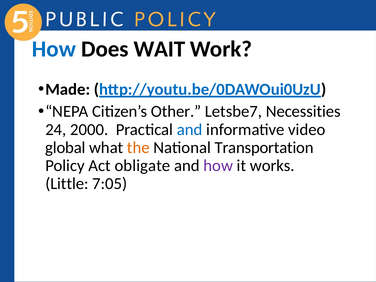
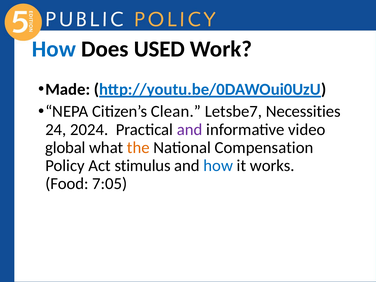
WAIT: WAIT -> USED
Other: Other -> Clean
2000: 2000 -> 2024
and at (190, 130) colour: blue -> purple
Transportation: Transportation -> Compensation
obligate: obligate -> stimulus
how at (218, 166) colour: purple -> blue
Little: Little -> Food
